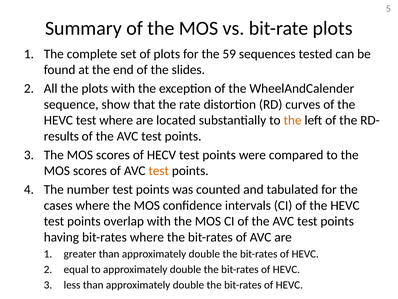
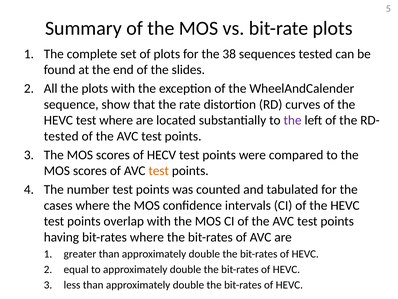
59: 59 -> 38
the at (293, 120) colour: orange -> purple
results at (61, 136): results -> tested
